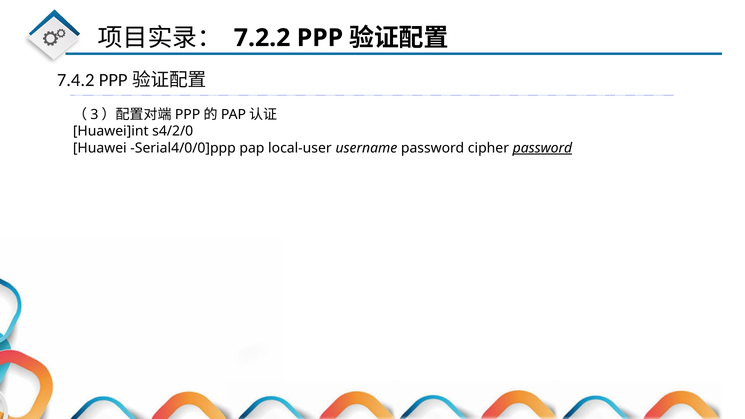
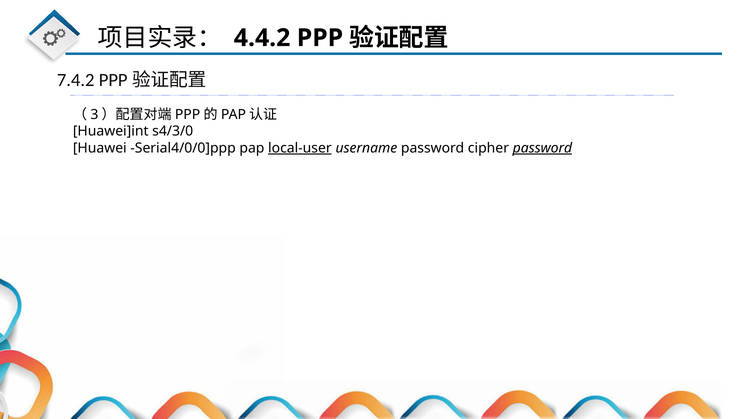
7.2.2: 7.2.2 -> 4.4.2
s4/2/0: s4/2/0 -> s4/3/0
local-user underline: none -> present
